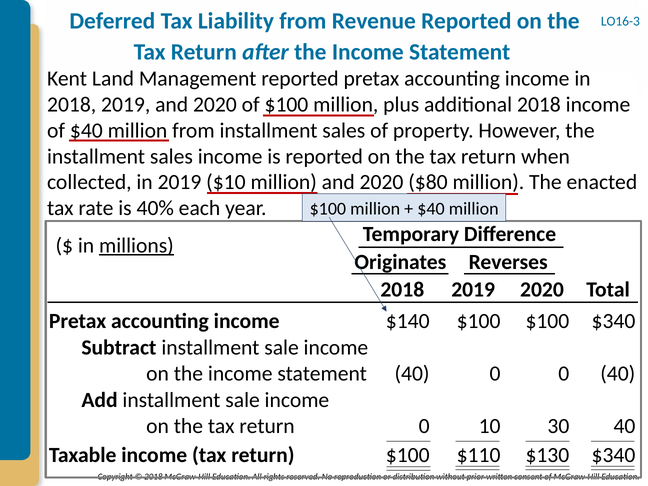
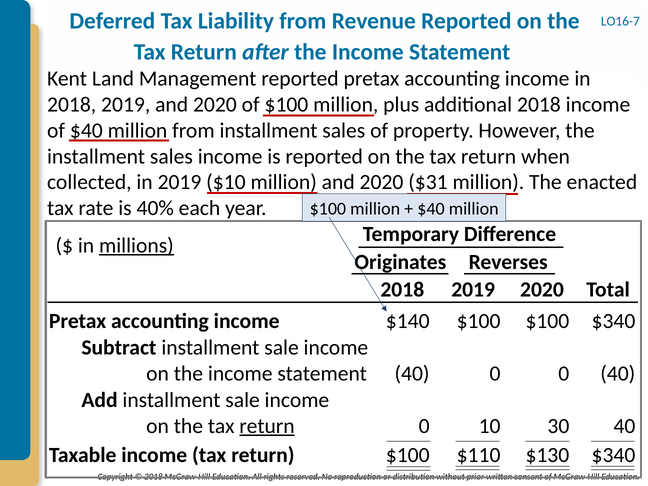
LO16-3: LO16-3 -> LO16-7
$80: $80 -> $31
return at (267, 426) underline: none -> present
